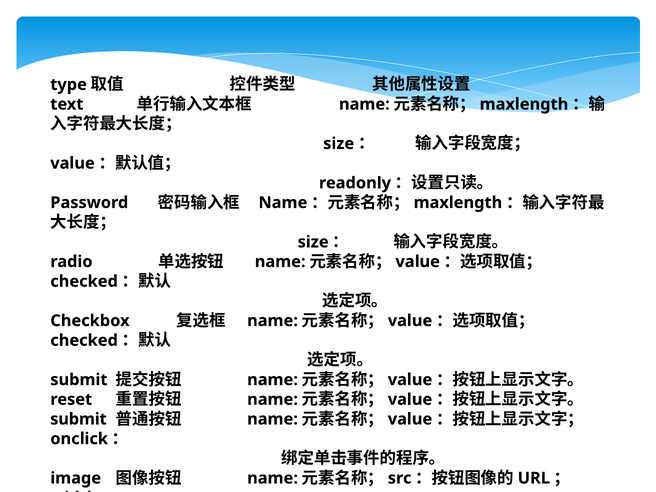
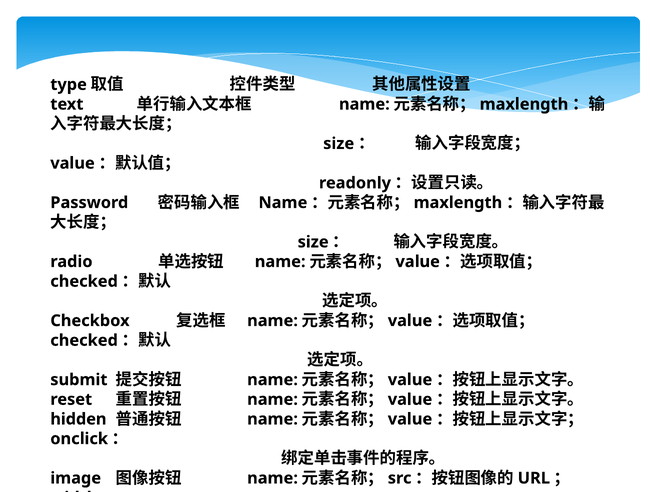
submit at (78, 419): submit -> hidden
